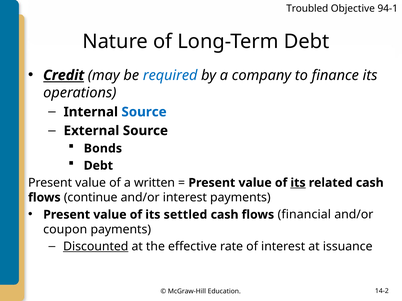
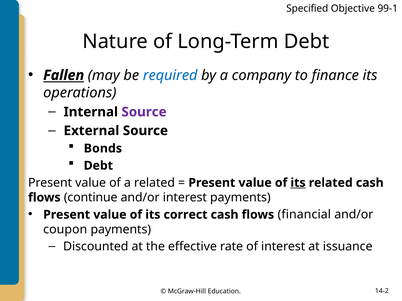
Troubled: Troubled -> Specified
94-1: 94-1 -> 99-1
Credit: Credit -> Fallen
Source at (144, 112) colour: blue -> purple
a written: written -> related
settled: settled -> correct
Discounted underline: present -> none
